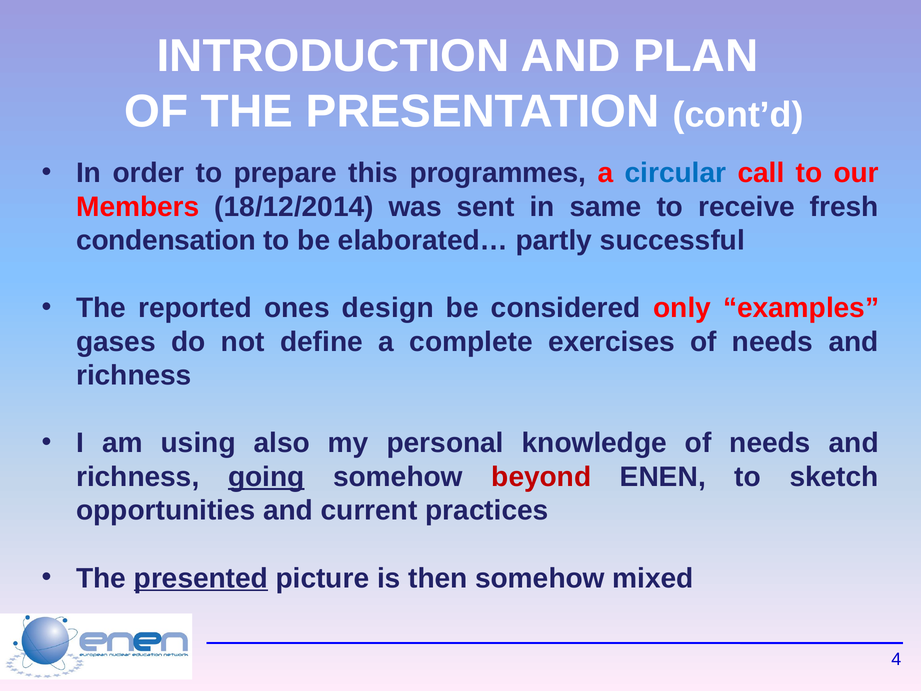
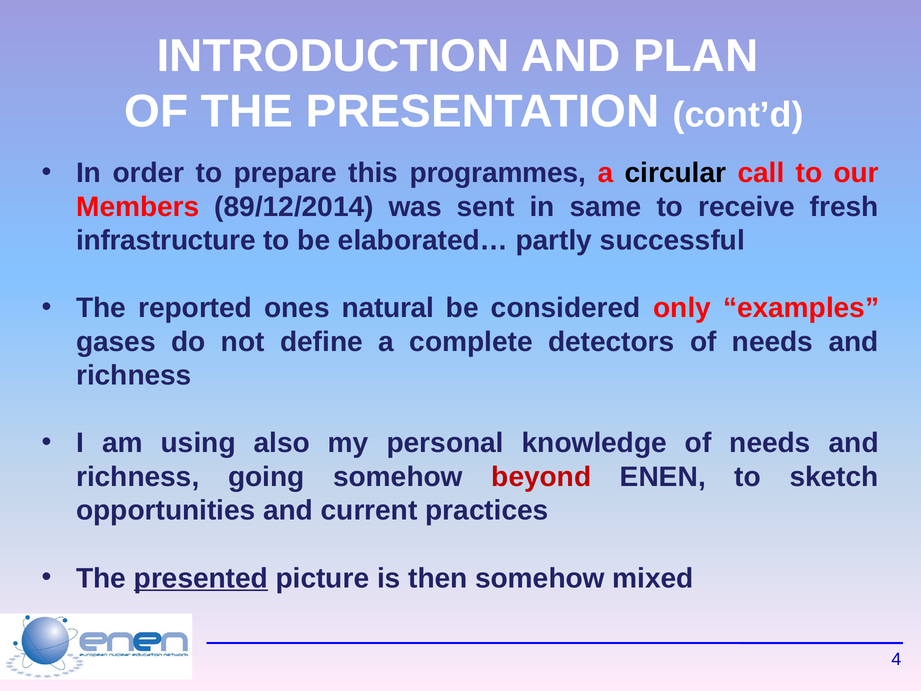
circular colour: blue -> black
18/12/2014: 18/12/2014 -> 89/12/2014
condensation: condensation -> infrastructure
design: design -> natural
exercises: exercises -> detectors
going underline: present -> none
